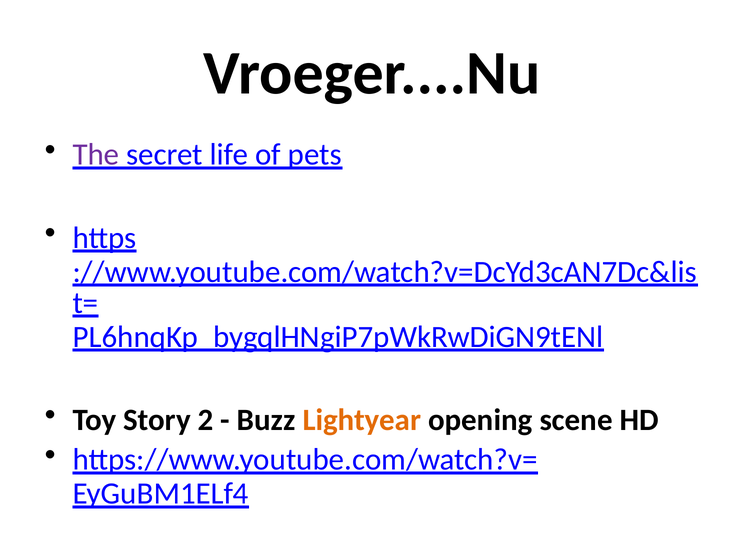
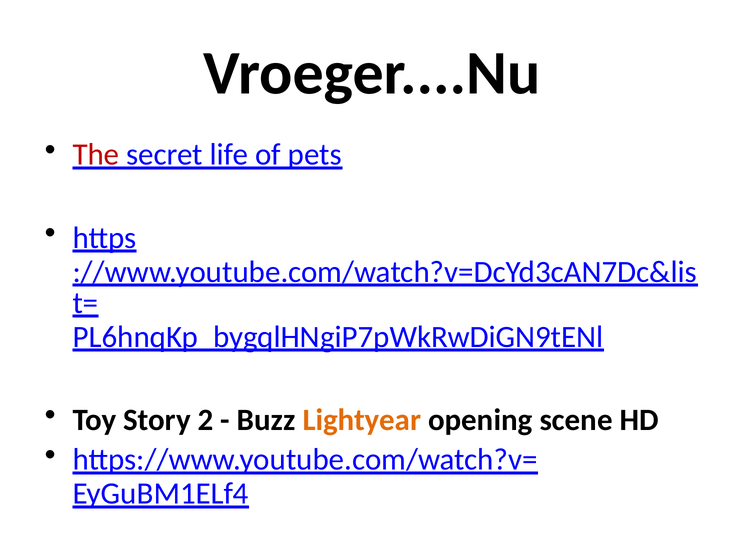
The colour: purple -> red
